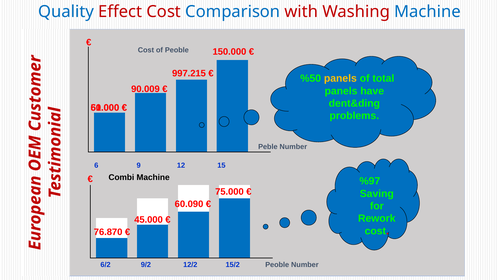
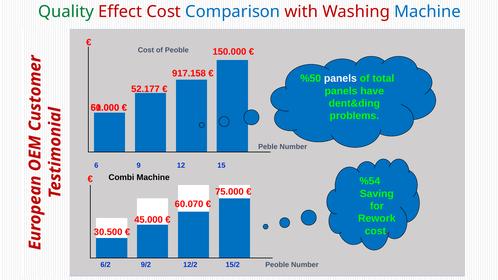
Quality colour: blue -> green
997.215: 997.215 -> 917.158
panels at (340, 79) colour: yellow -> white
90.009: 90.009 -> 52.177
%97: %97 -> %54
60.090: 60.090 -> 60.070
76.870: 76.870 -> 30.500
